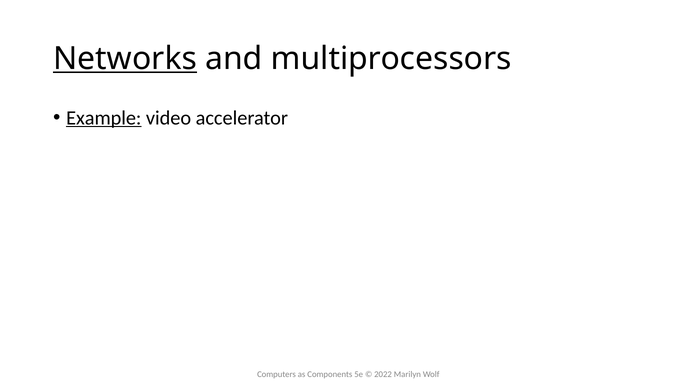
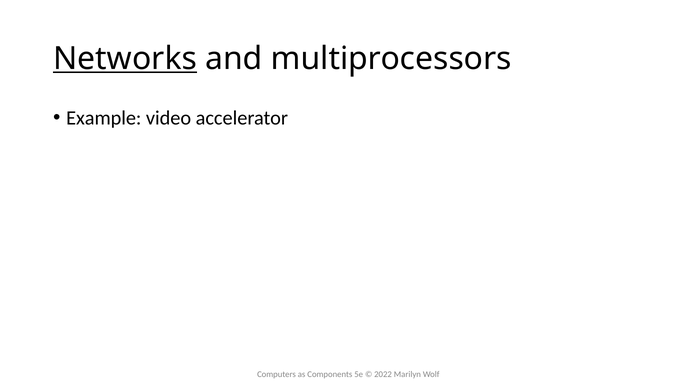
Example underline: present -> none
